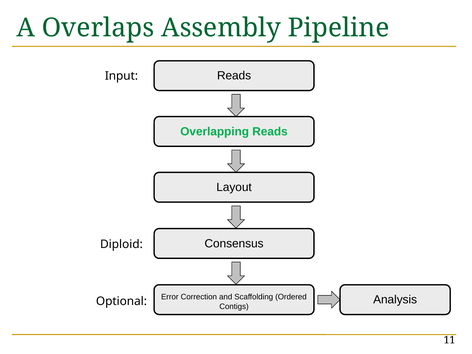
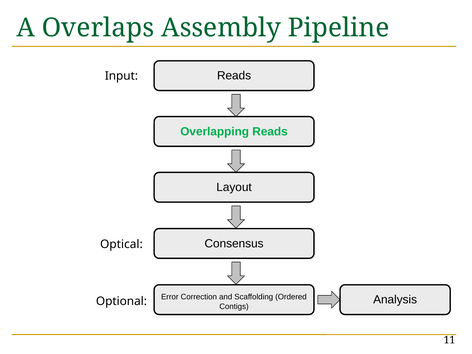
Diploid: Diploid -> Optical
